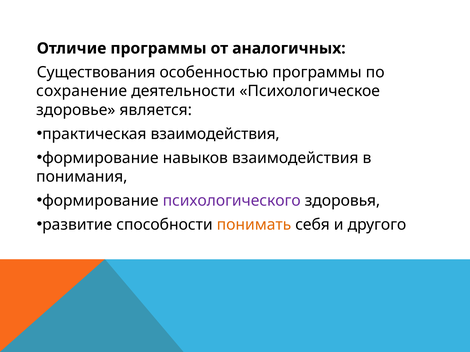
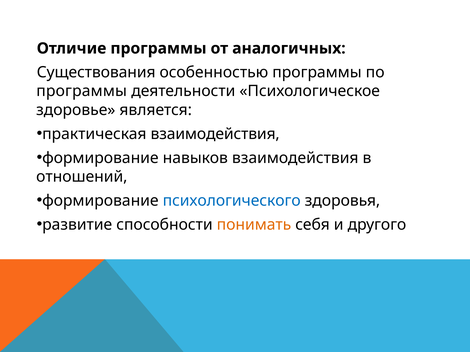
сохранение at (82, 91): сохранение -> программы
понимания: понимания -> отношений
психологического colour: purple -> blue
